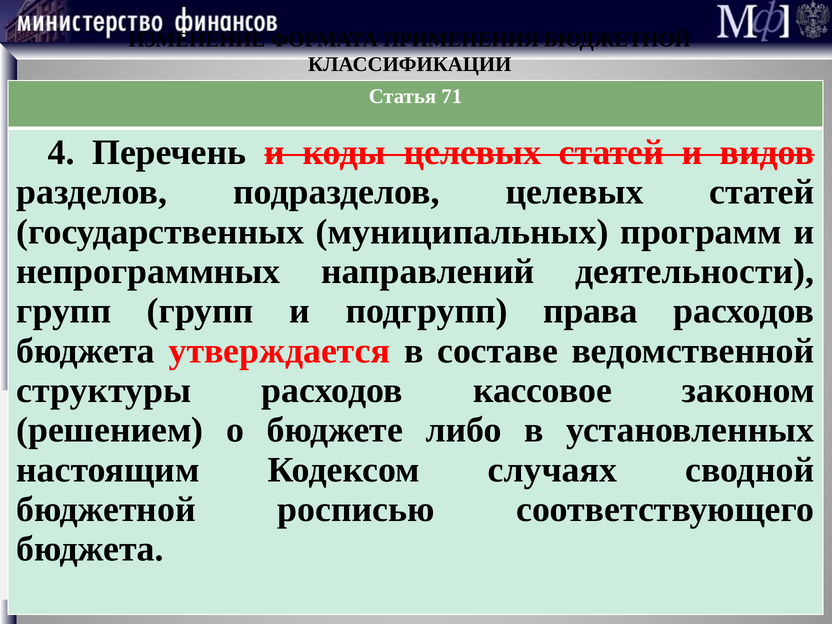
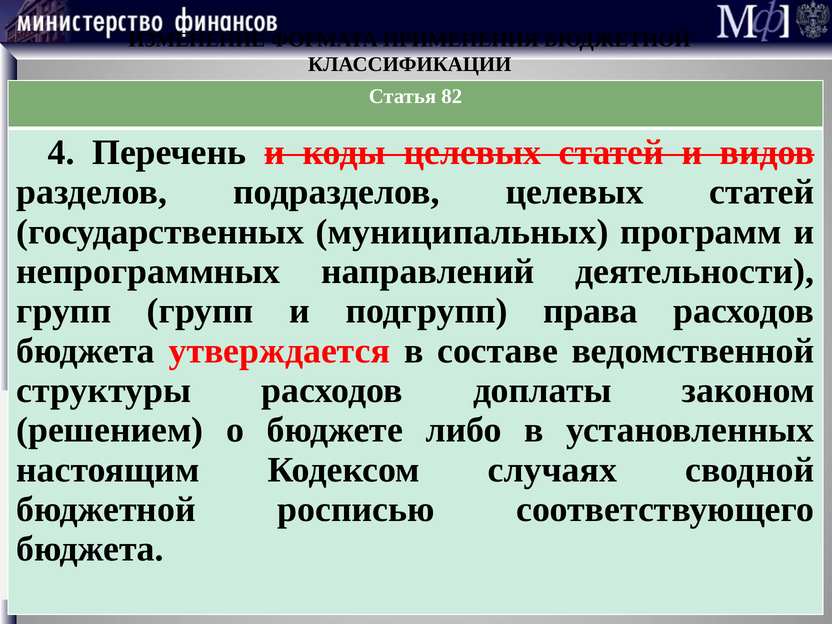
71: 71 -> 82
кассовое: кассовое -> доплаты
